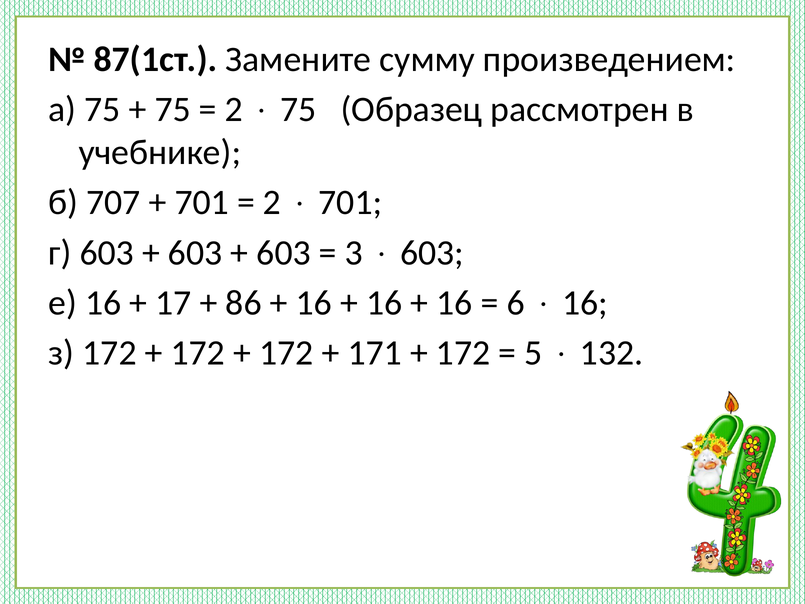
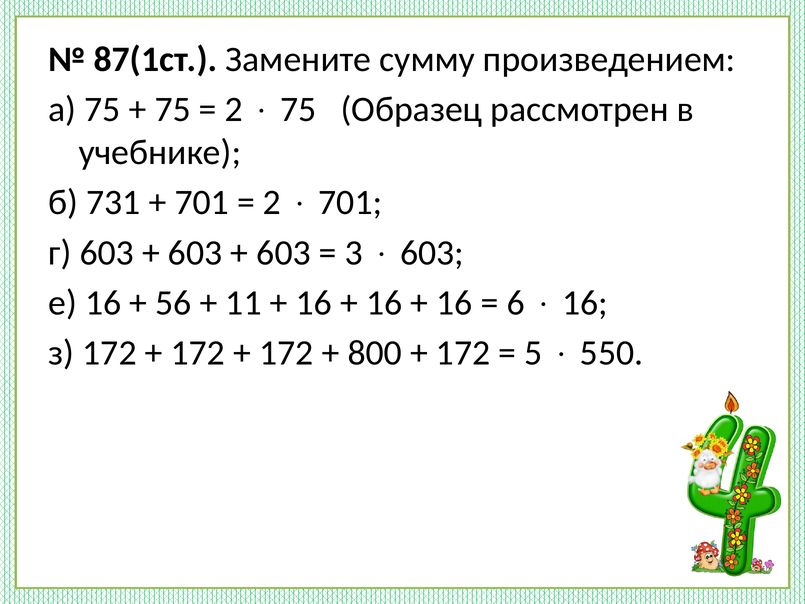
707: 707 -> 731
17: 17 -> 56
86: 86 -> 11
171: 171 -> 800
132: 132 -> 550
